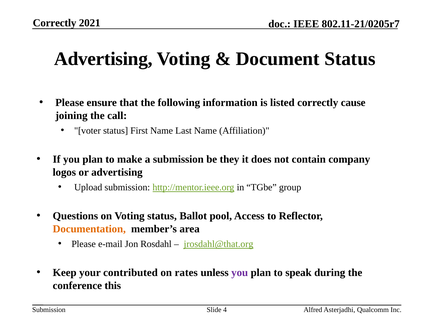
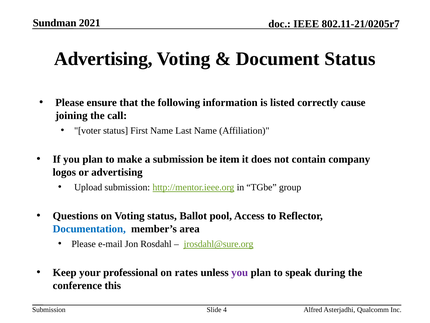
Correctly at (55, 23): Correctly -> Sundman
they: they -> item
Documentation colour: orange -> blue
jrosdahl@that.org: jrosdahl@that.org -> jrosdahl@sure.org
contributed: contributed -> professional
